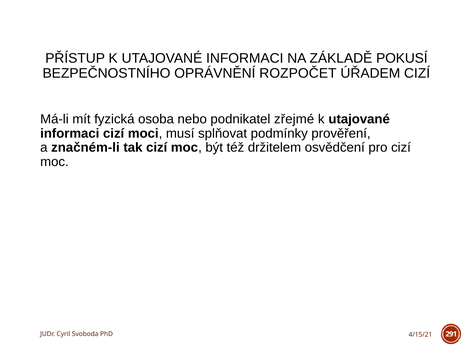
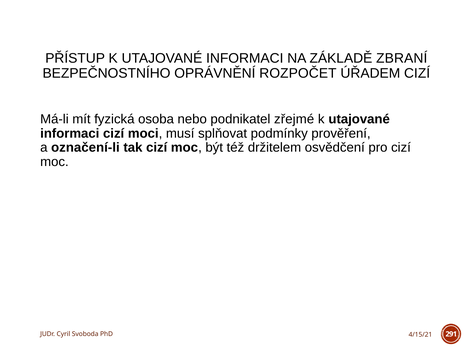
POKUSÍ: POKUSÍ -> ZBRANÍ
značném-li: značném-li -> označení-li
